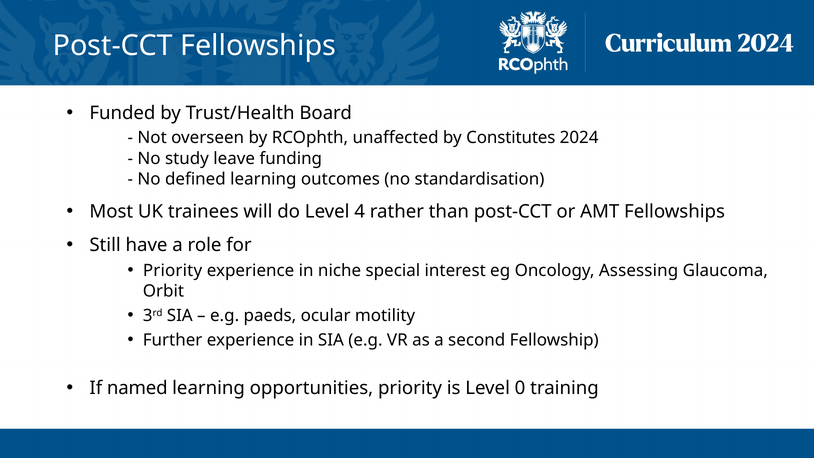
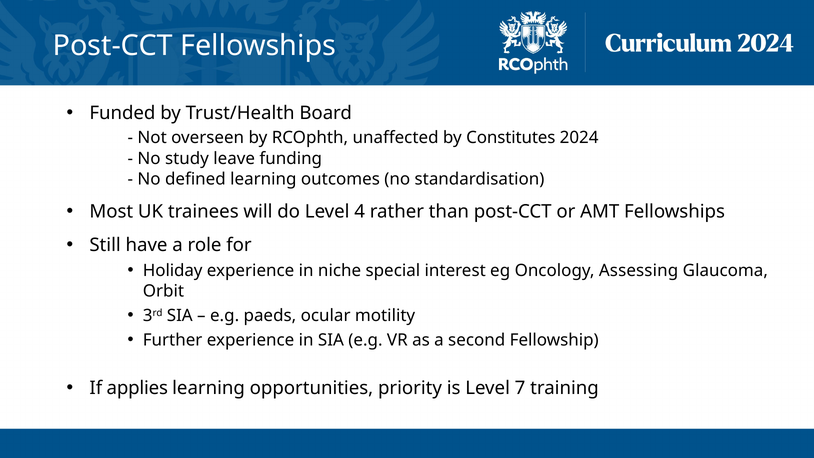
Priority at (173, 271): Priority -> Holiday
named: named -> applies
0: 0 -> 7
